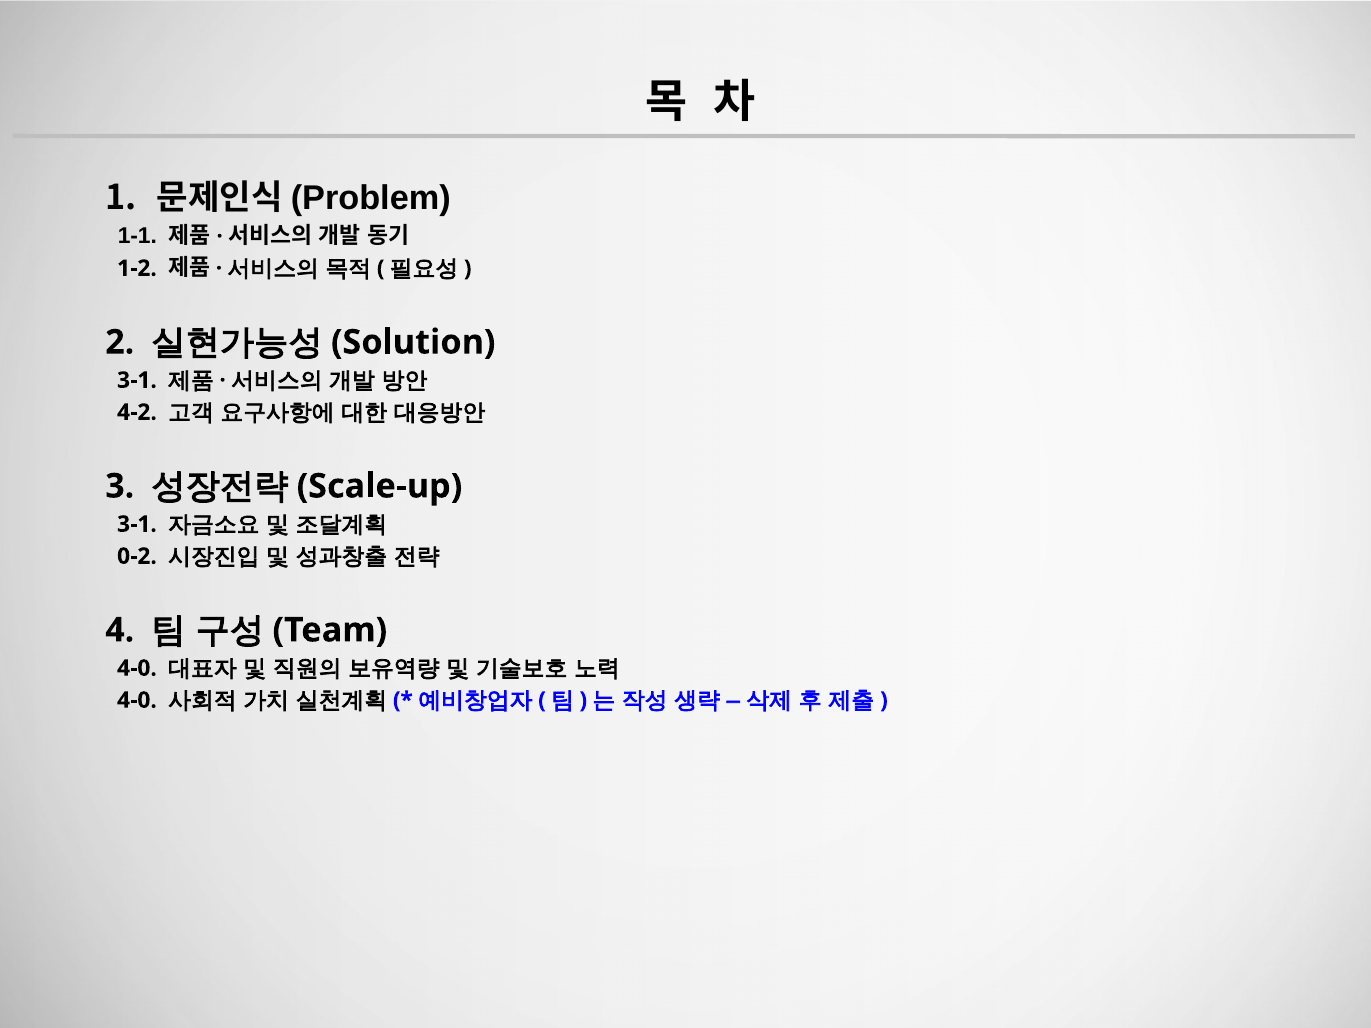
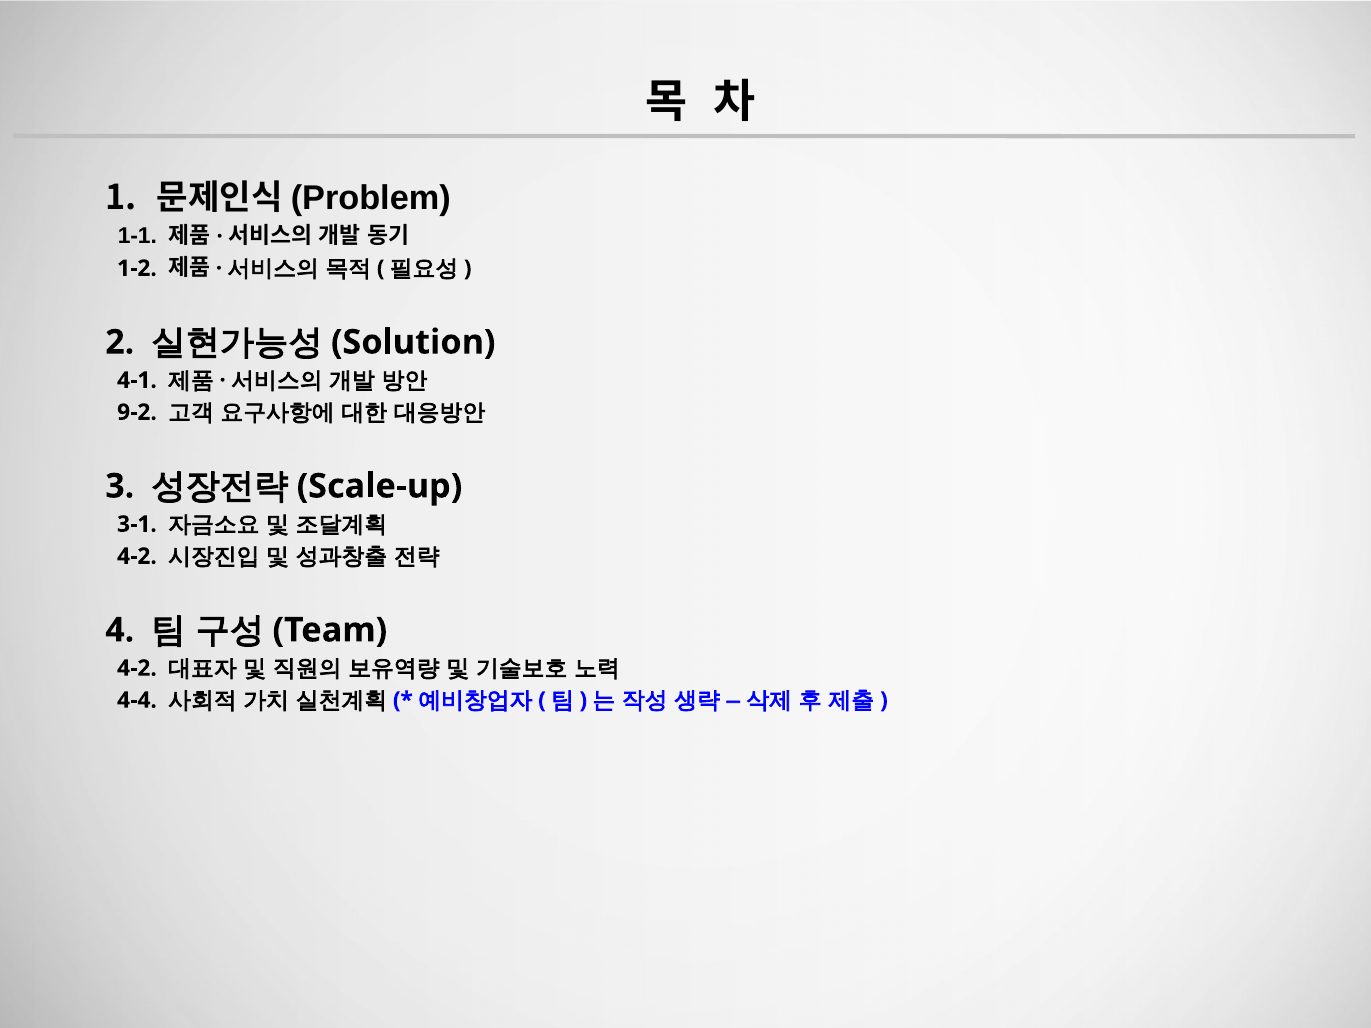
3-1 at (137, 380): 3-1 -> 4-1
4-2: 4-2 -> 9-2
0-2 at (137, 556): 0-2 -> 4-2
4-0 at (137, 668): 4-0 -> 4-2
4-0 at (137, 700): 4-0 -> 4-4
